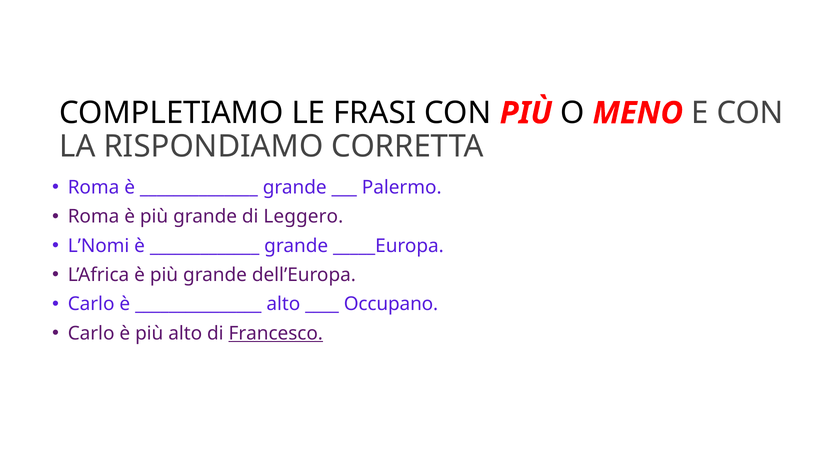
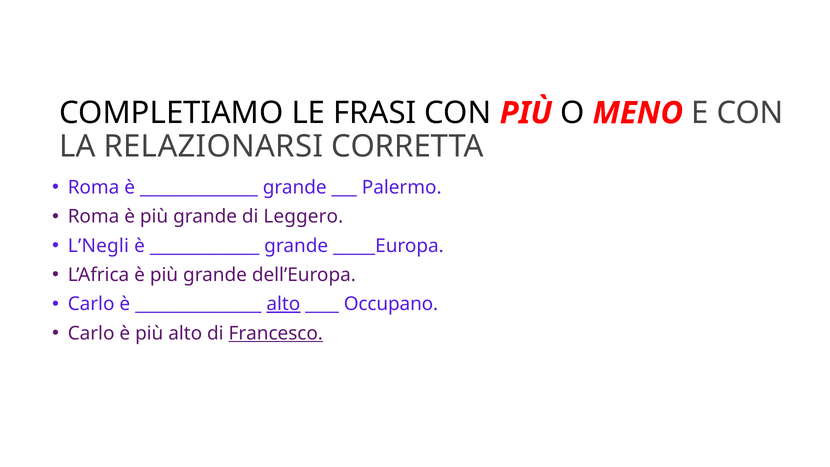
RISPONDIAMO: RISPONDIAMO -> RELAZIONARSI
L’Nomi: L’Nomi -> L’Negli
alto at (283, 304) underline: none -> present
